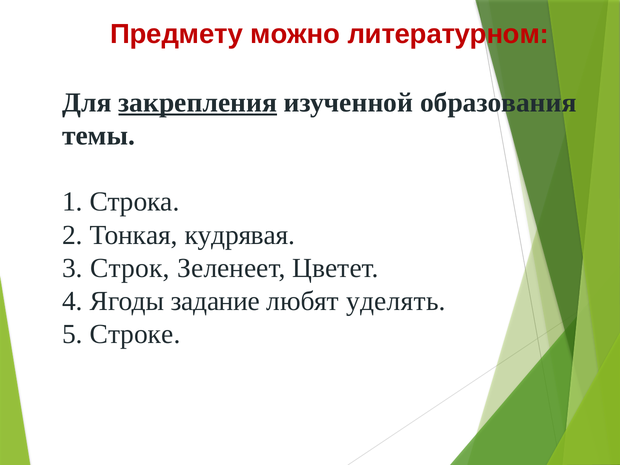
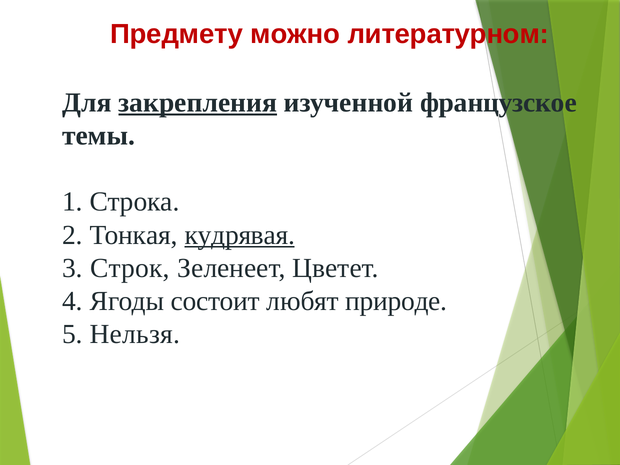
образования: образования -> французское
кудрявая underline: none -> present
задание: задание -> состоит
уделять: уделять -> природе
Строке: Строке -> Нельзя
